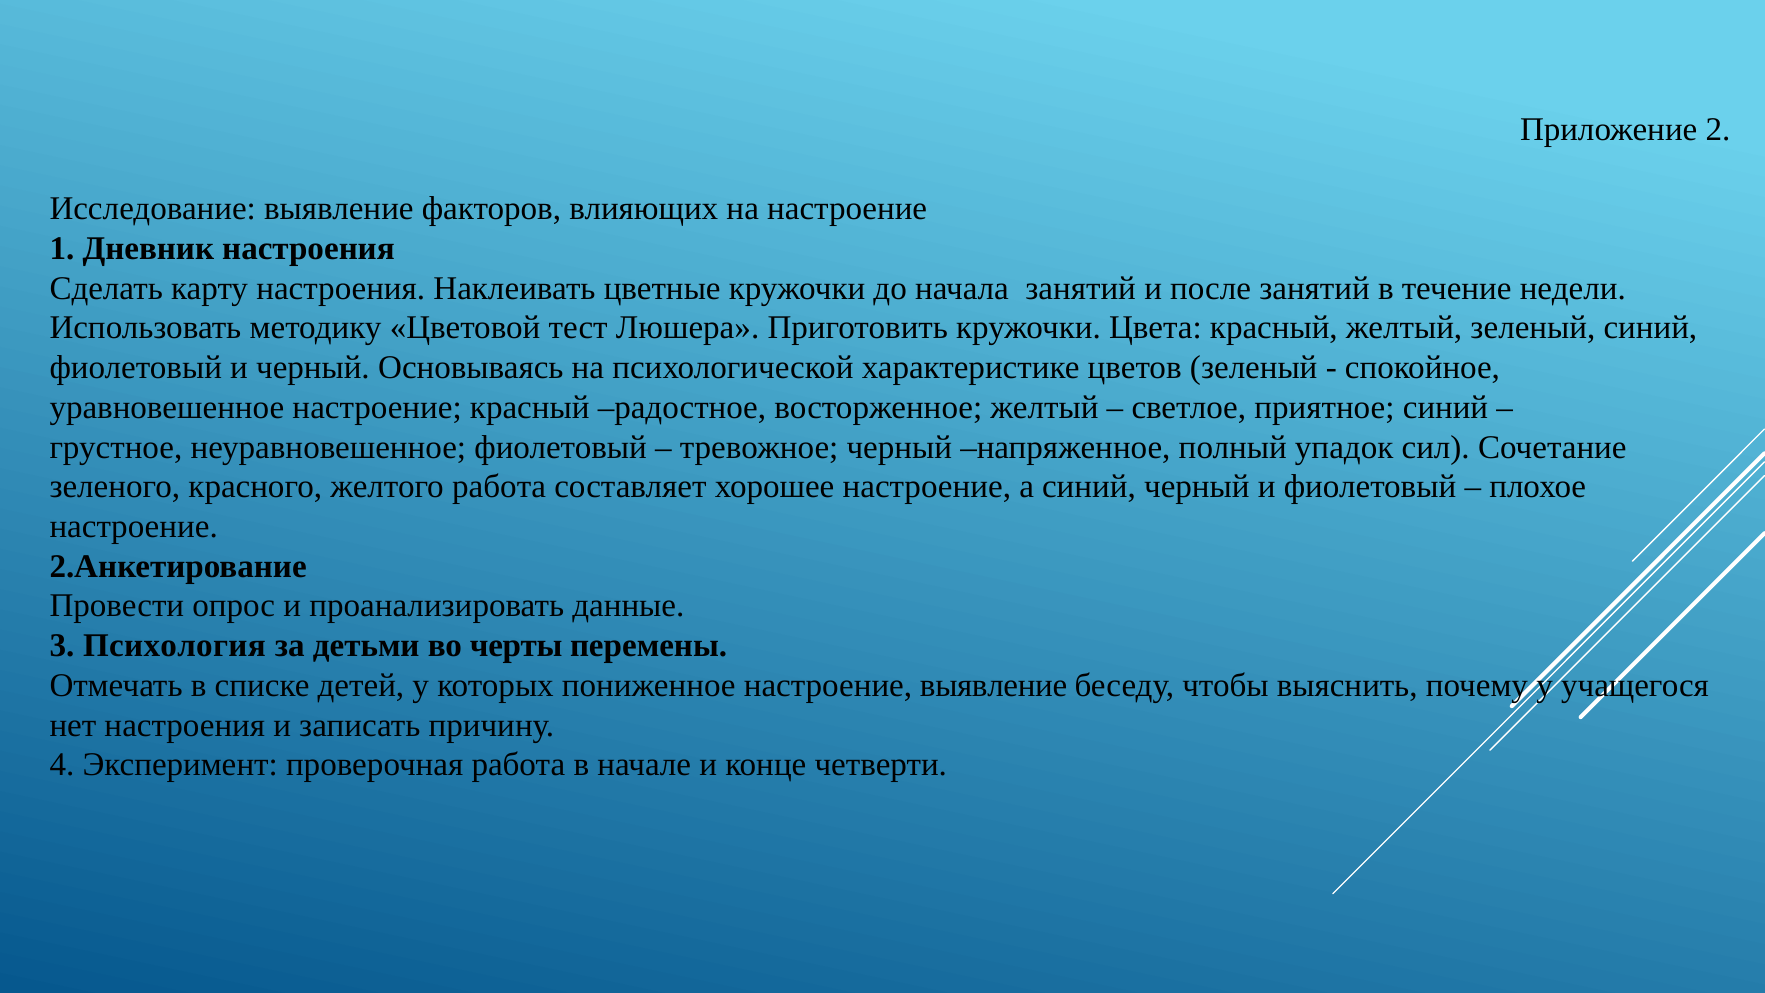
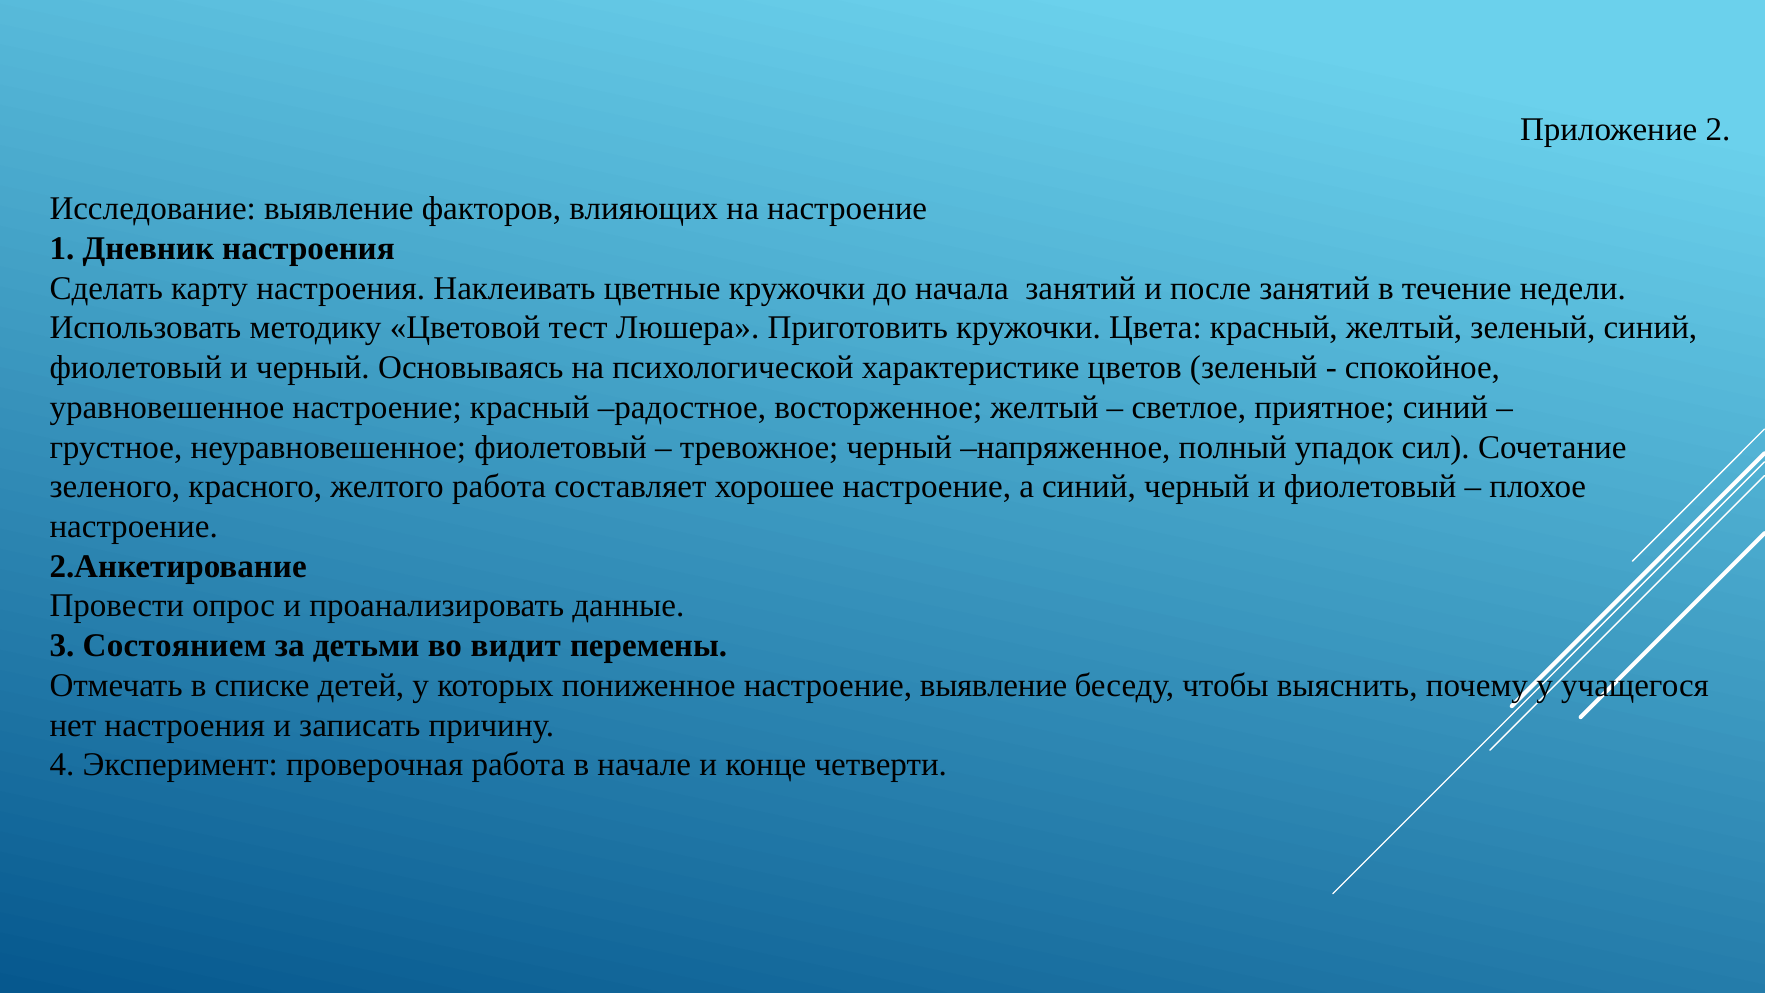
Психология: Психология -> Состоянием
черты: черты -> видит
